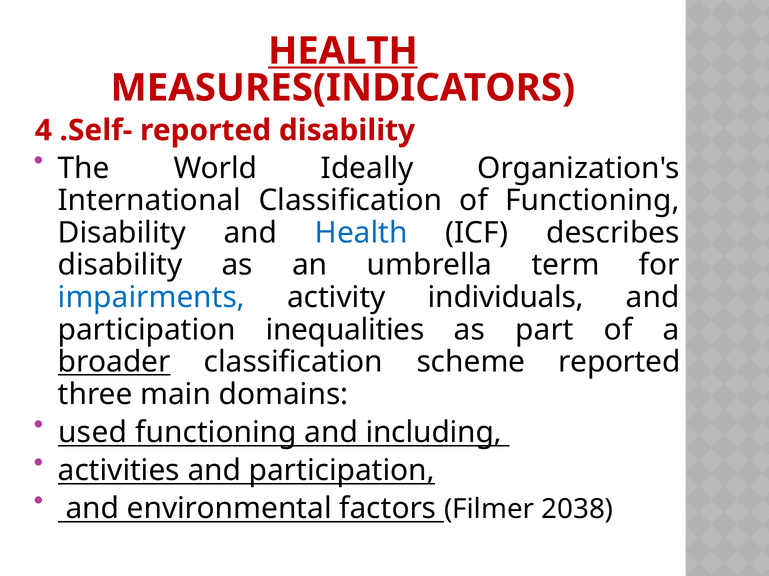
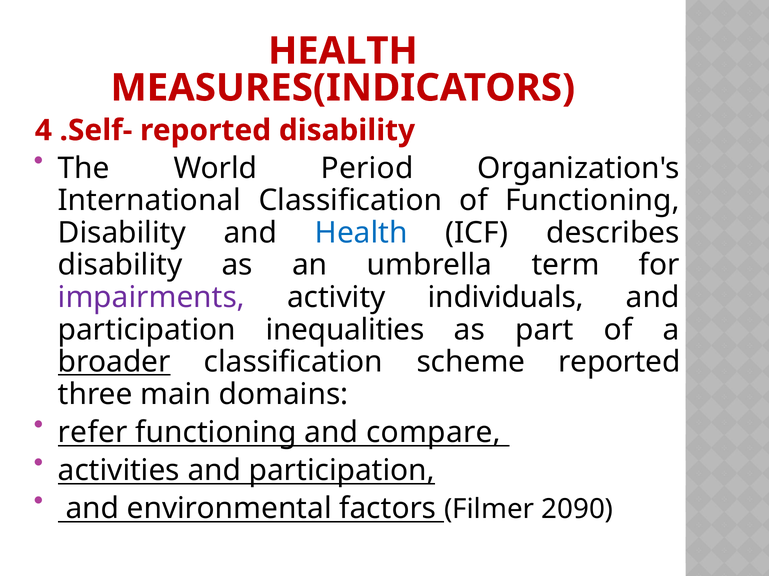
HEALTH at (343, 51) underline: present -> none
Ideally: Ideally -> Period
impairments colour: blue -> purple
used: used -> refer
including: including -> compare
2038: 2038 -> 2090
